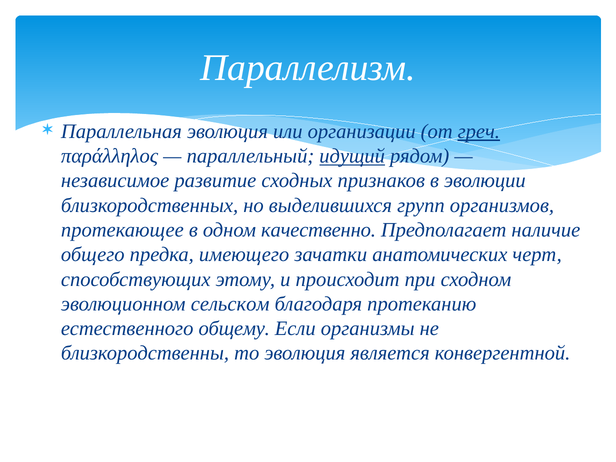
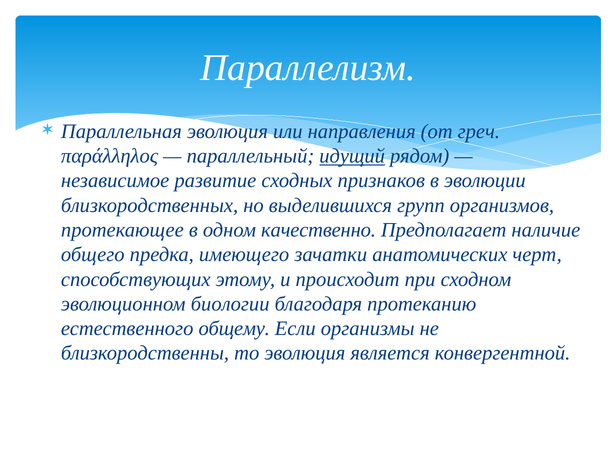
организации: организации -> направления
греч underline: present -> none
сельском: сельском -> биологии
